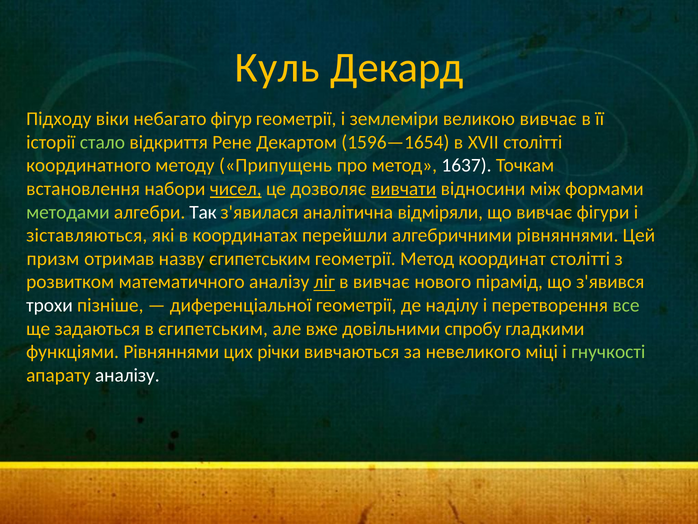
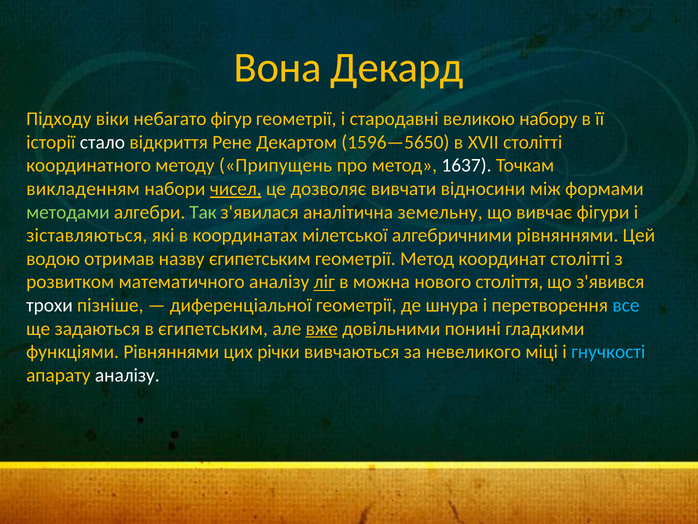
Куль: Куль -> Вона
землеміри: землеміри -> стародавні
великою вивчає: вивчає -> набору
стало colour: light green -> white
1596—1654: 1596—1654 -> 1596—5650
встановлення: встановлення -> викладенням
вивчати underline: present -> none
Так colour: white -> light green
відміряли: відміряли -> земельну
перейшли: перейшли -> мілетської
призм: призм -> водою
в вивчає: вивчає -> можна
пірамід: пірамід -> століття
наділу: наділу -> шнура
все colour: light green -> light blue
вже underline: none -> present
спробу: спробу -> понині
гнучкості colour: light green -> light blue
